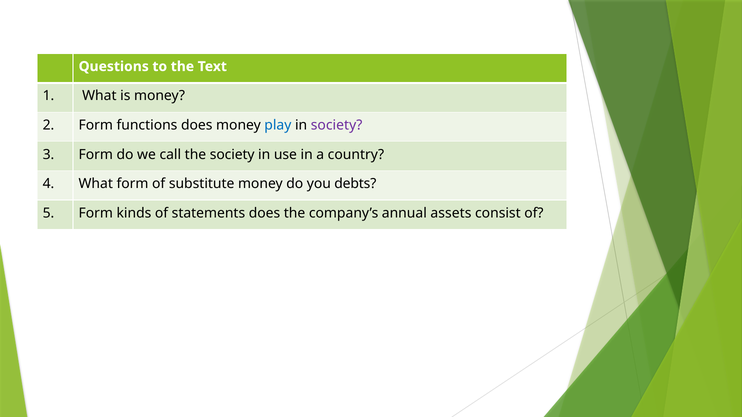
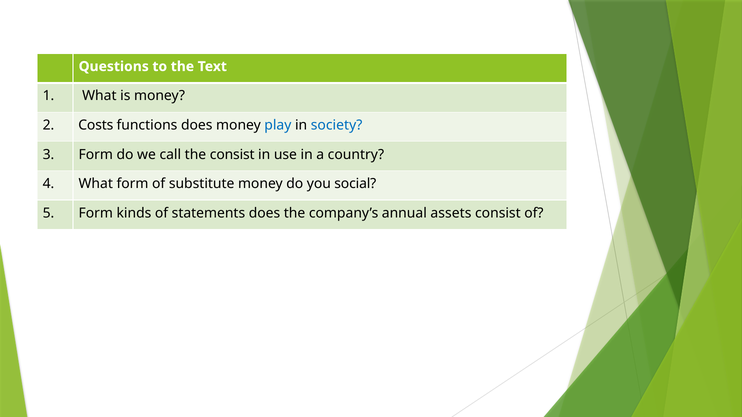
2 Form: Form -> Costs
society at (337, 125) colour: purple -> blue
the society: society -> consist
debts: debts -> social
